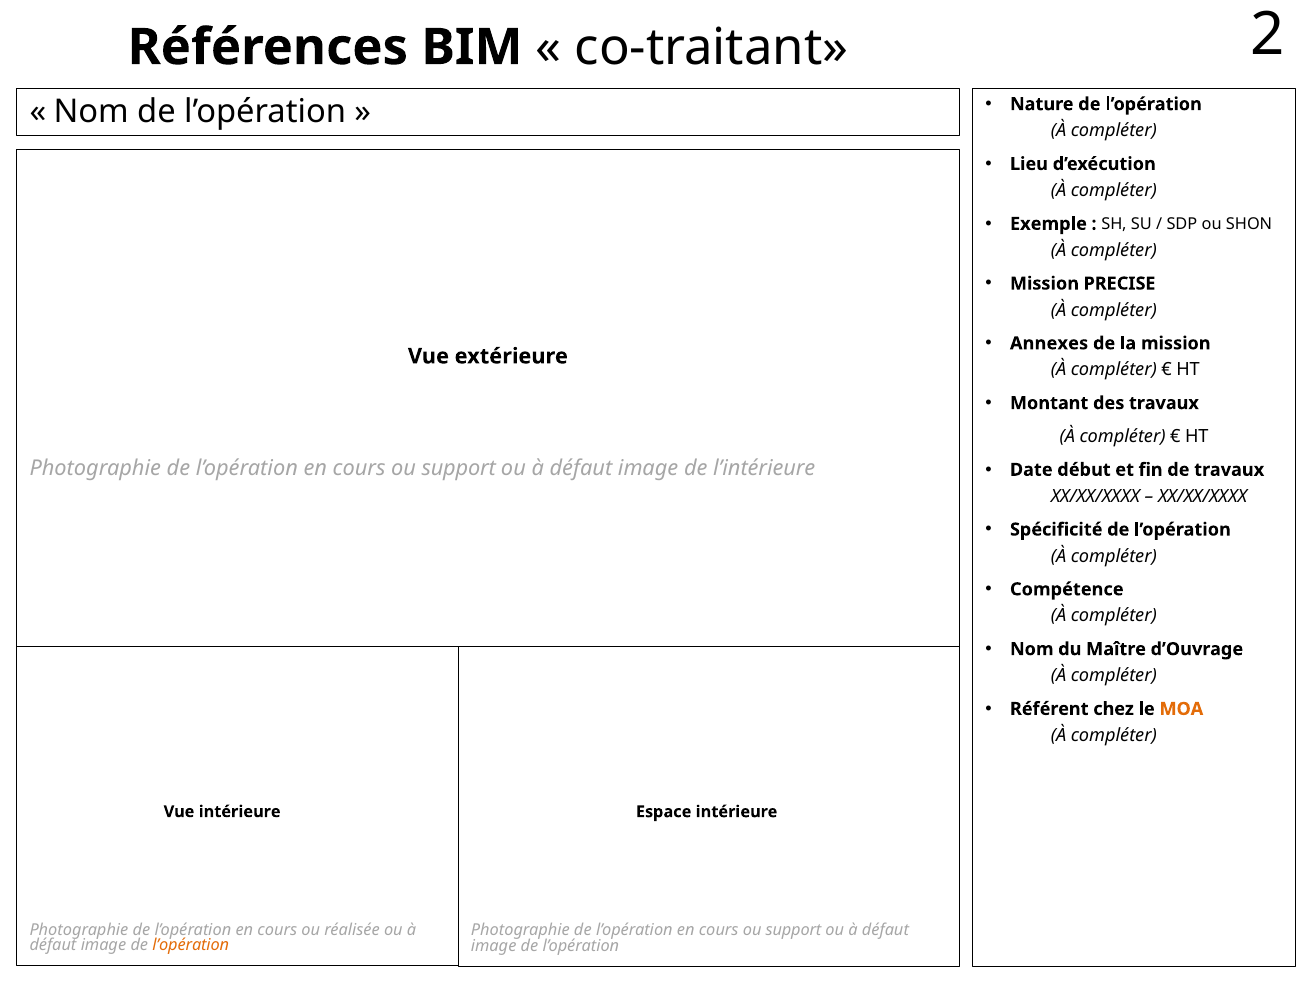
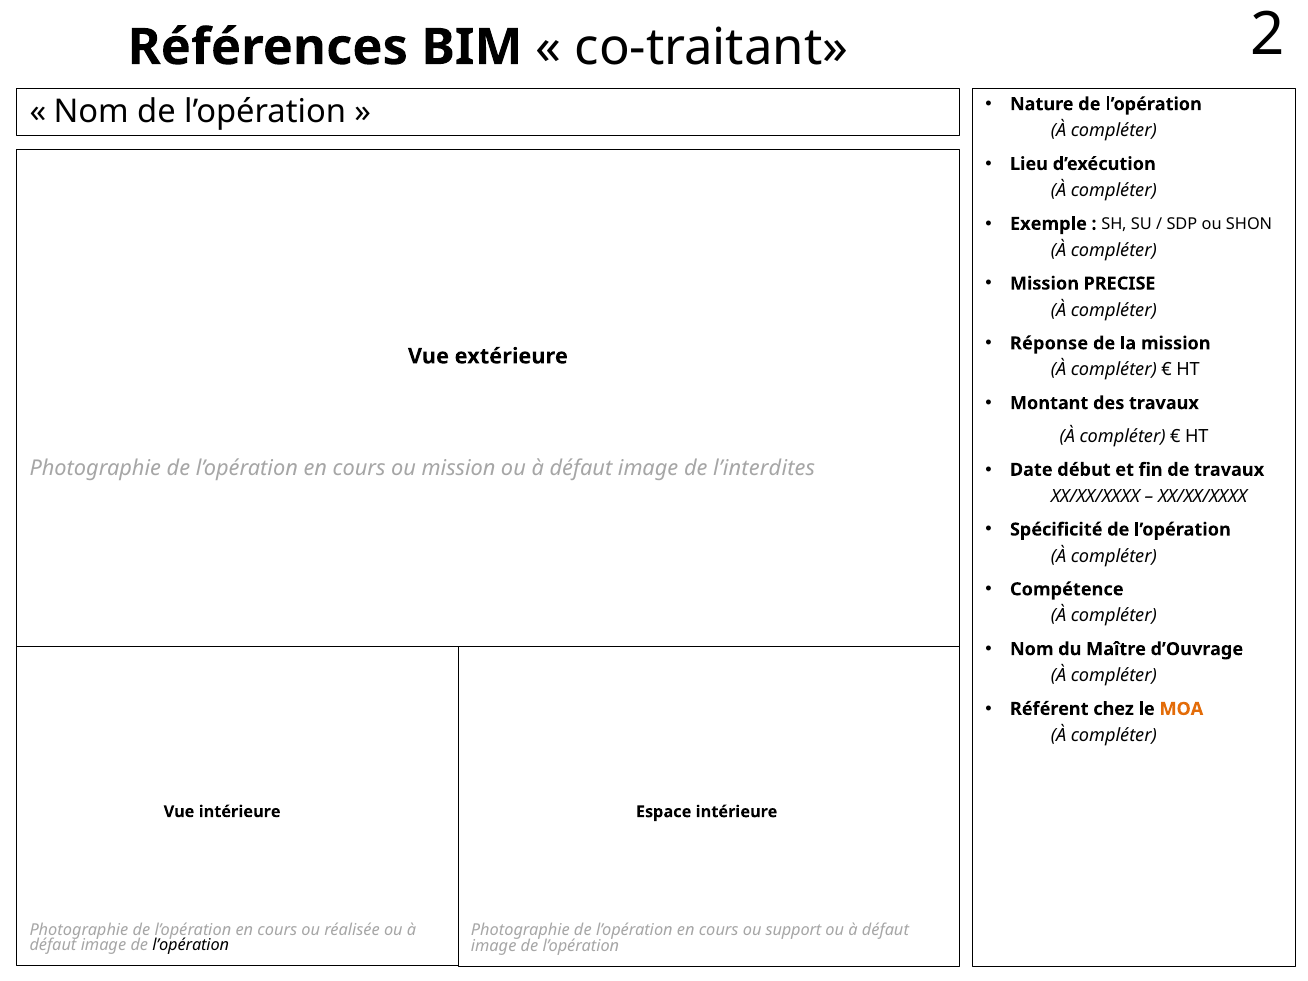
Annexes: Annexes -> Réponse
support at (459, 468): support -> mission
l’intérieure: l’intérieure -> l’interdites
l’opération at (191, 946) colour: orange -> black
